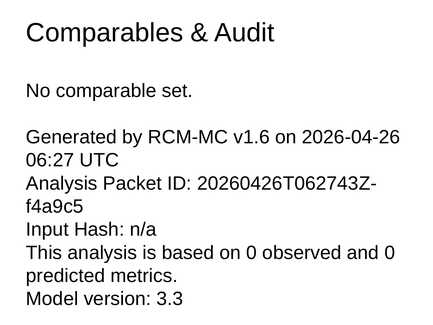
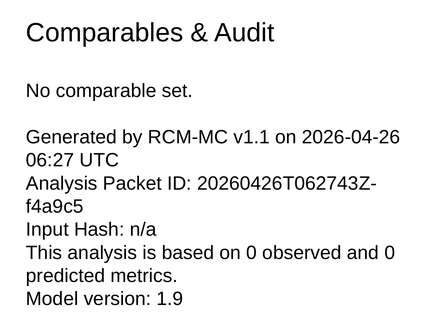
v1.6: v1.6 -> v1.1
3.3: 3.3 -> 1.9
